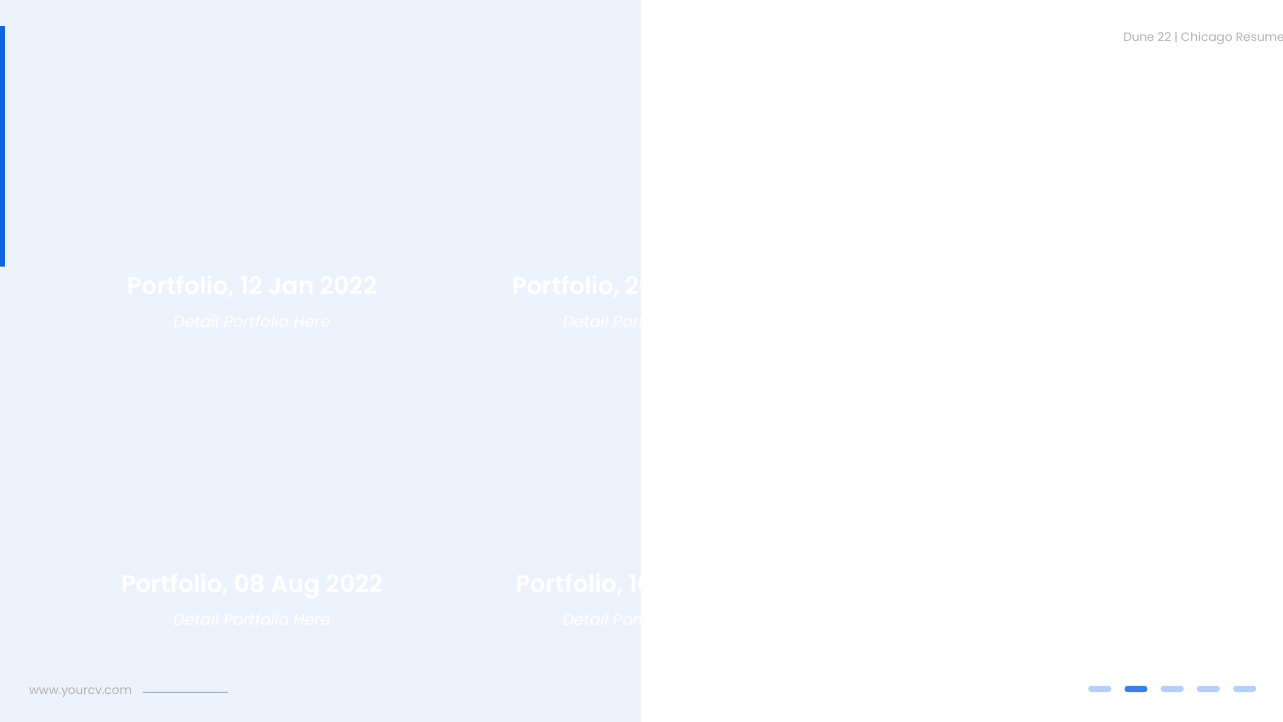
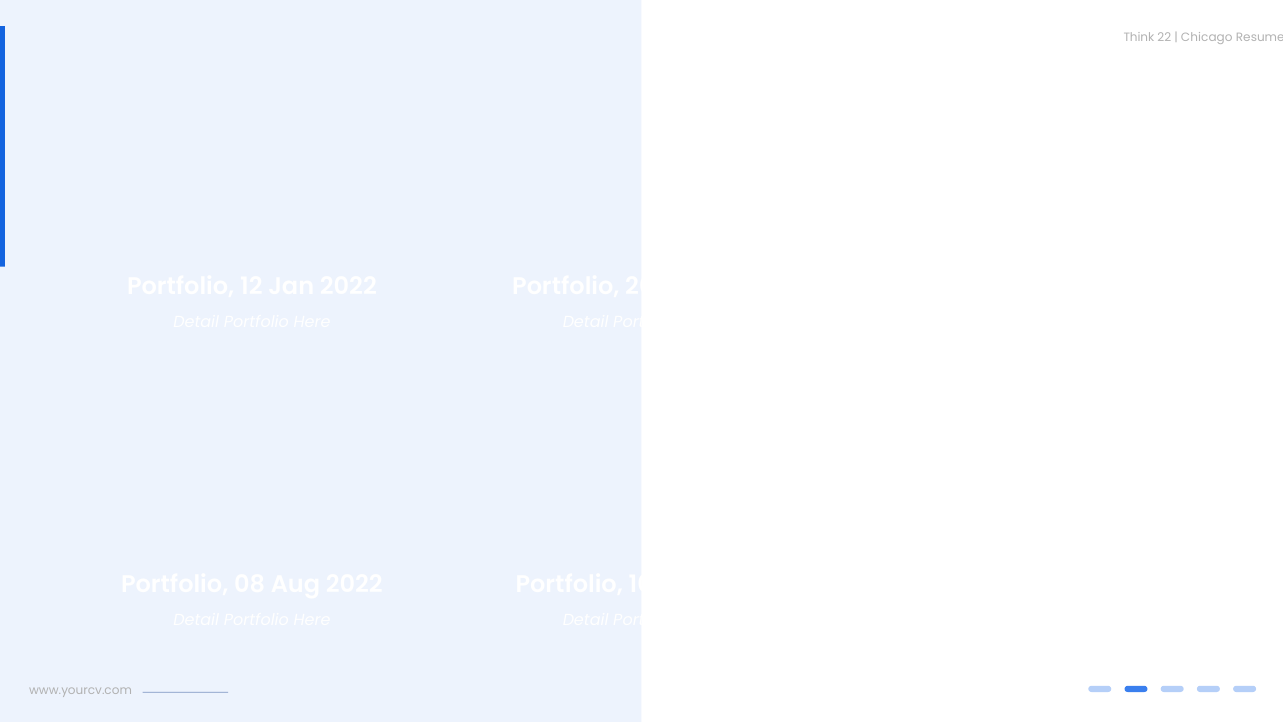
Dune: Dune -> Think
